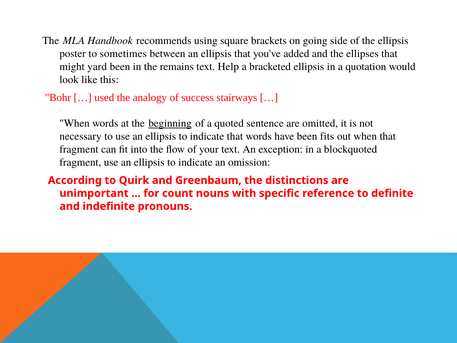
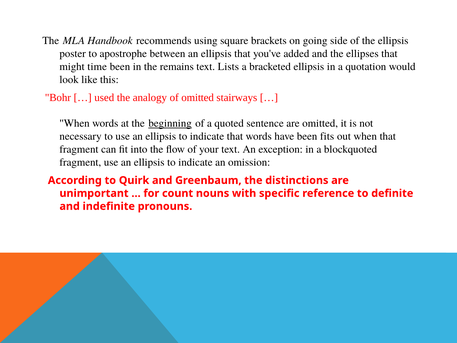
sometimes: sometimes -> apostrophe
yard: yard -> time
Help: Help -> Lists
of success: success -> omitted
